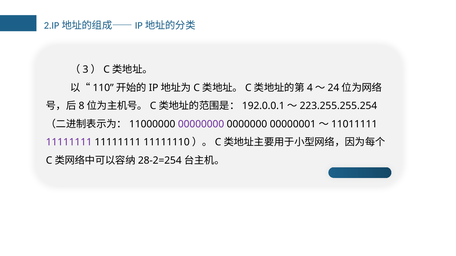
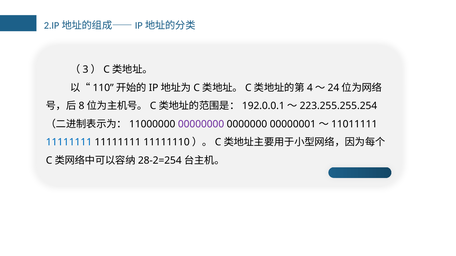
11111111 at (69, 143) colour: purple -> blue
